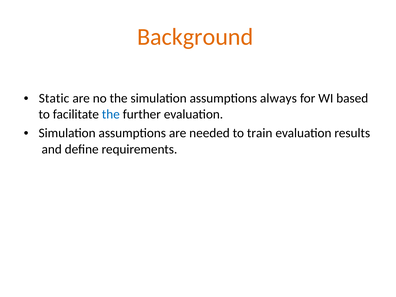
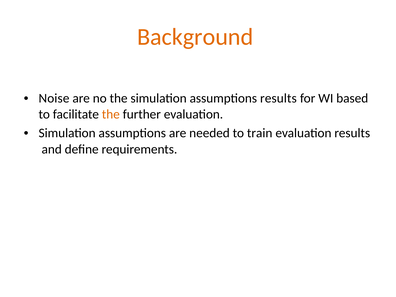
Static: Static -> Noise
assumptions always: always -> results
the at (111, 114) colour: blue -> orange
